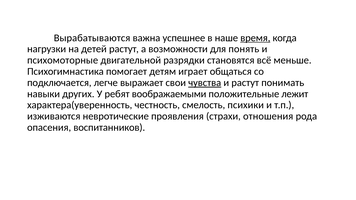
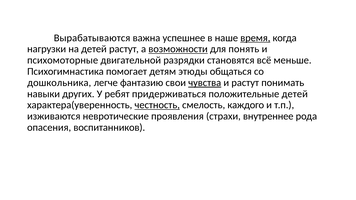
возможности underline: none -> present
играет: играет -> этюды
подключается: подключается -> дошкольника
выражает: выражает -> фантазию
воображаемыми: воображаемыми -> придерживаться
положительные лежит: лежит -> детей
честность underline: none -> present
психики: психики -> каждого
отношения: отношения -> внутреннее
